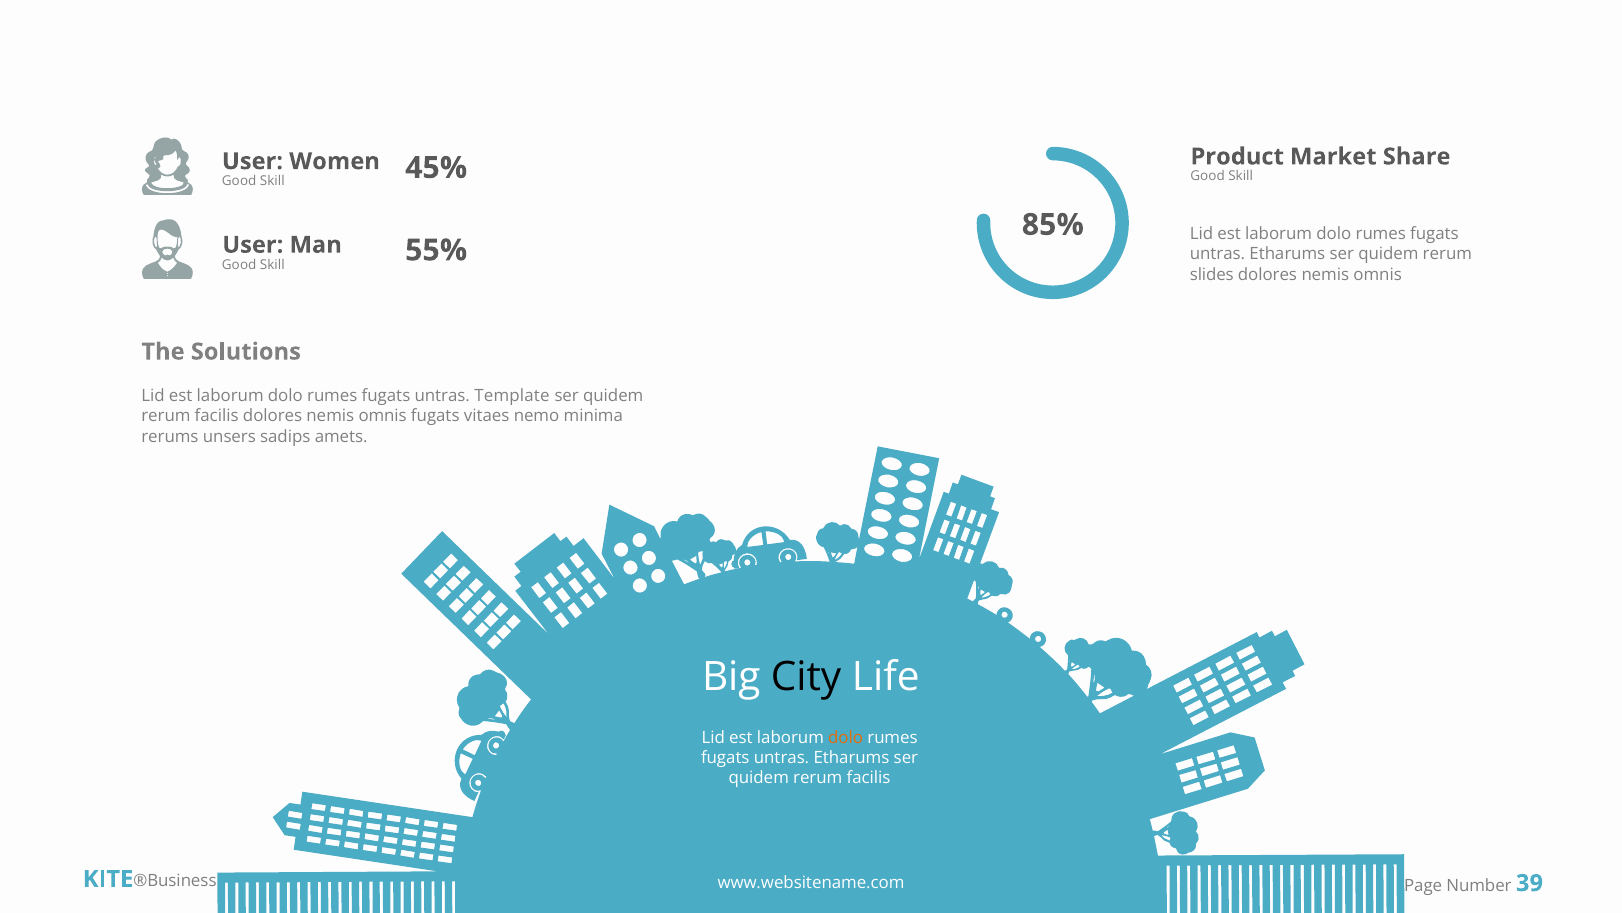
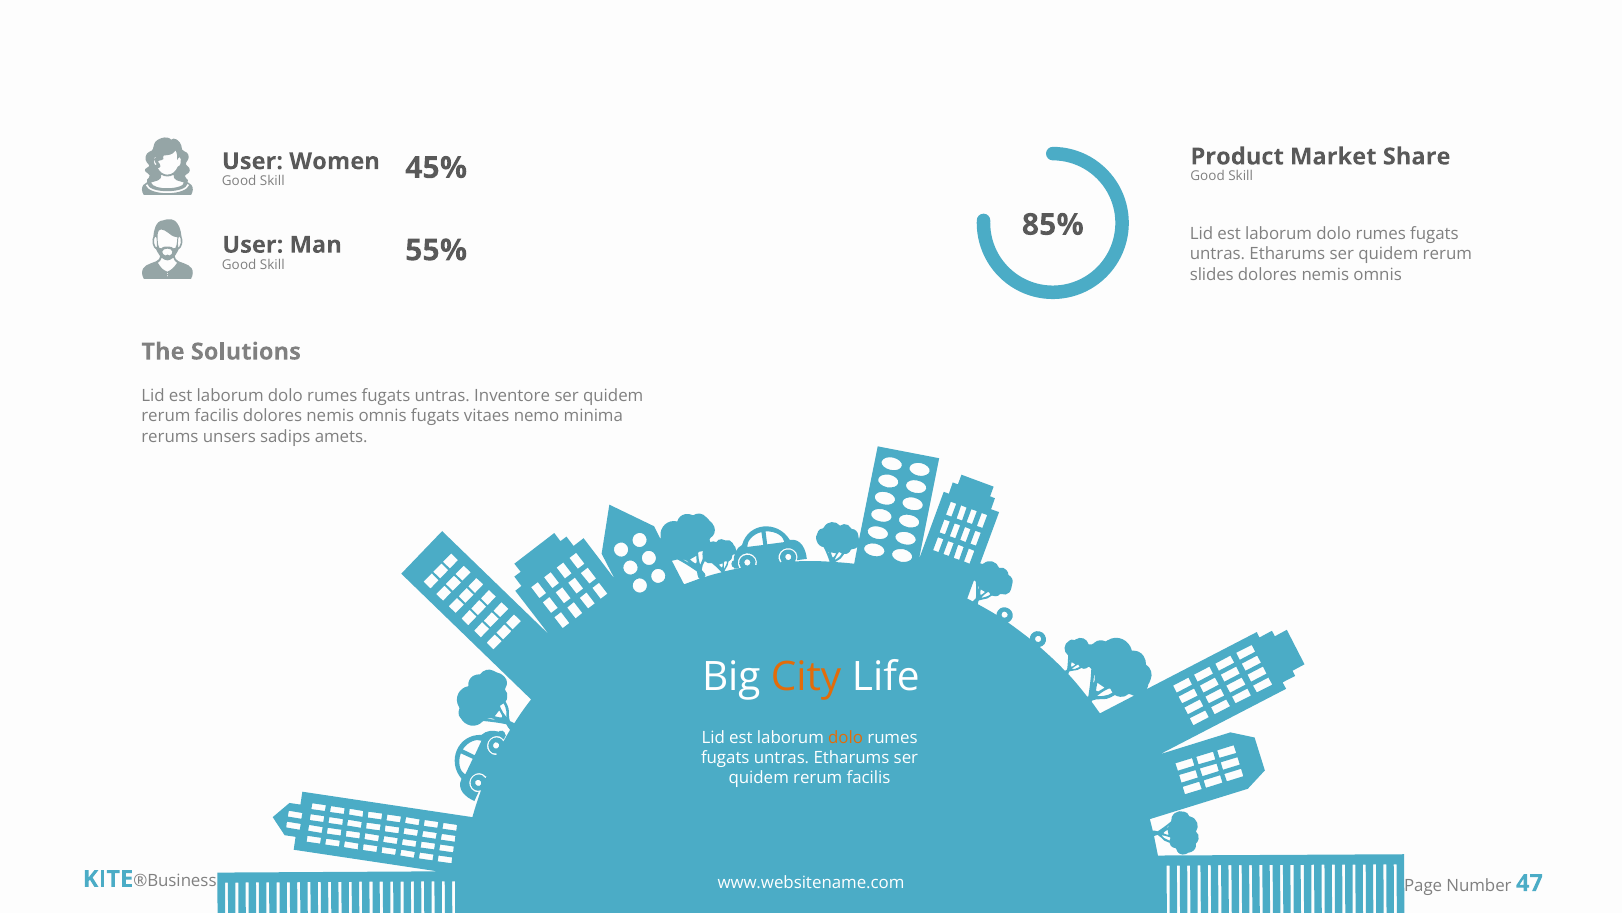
Template: Template -> Inventore
City colour: black -> orange
39: 39 -> 47
